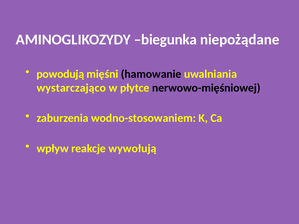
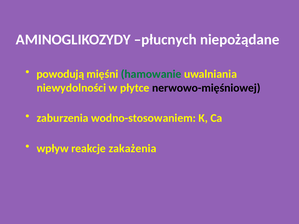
biegunka: biegunka -> płucnych
hamowanie colour: black -> green
wystarczająco: wystarczająco -> niewydolności
wywołują: wywołują -> zakażenia
